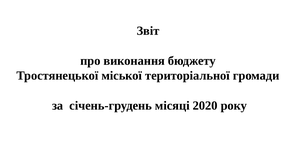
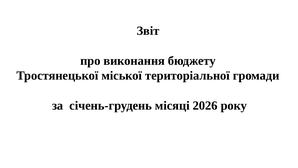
2020: 2020 -> 2026
